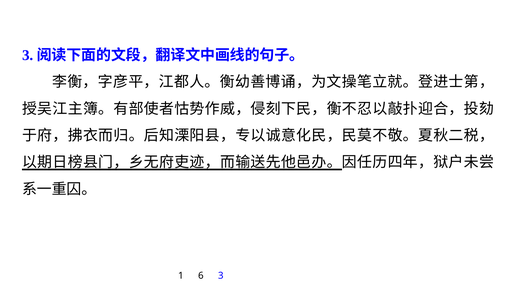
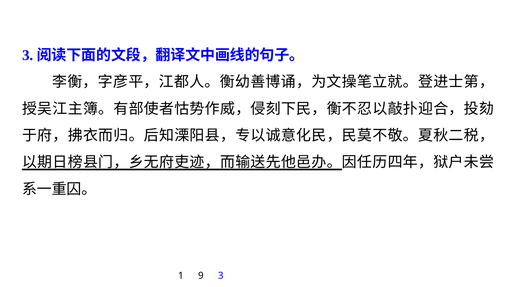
6: 6 -> 9
